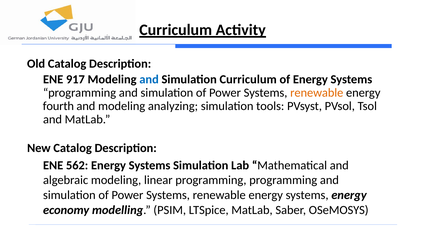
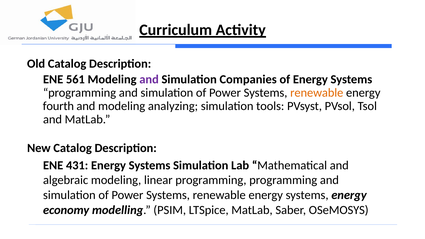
917: 917 -> 561
and at (149, 79) colour: blue -> purple
Simulation Curriculum: Curriculum -> Companies
562: 562 -> 431
